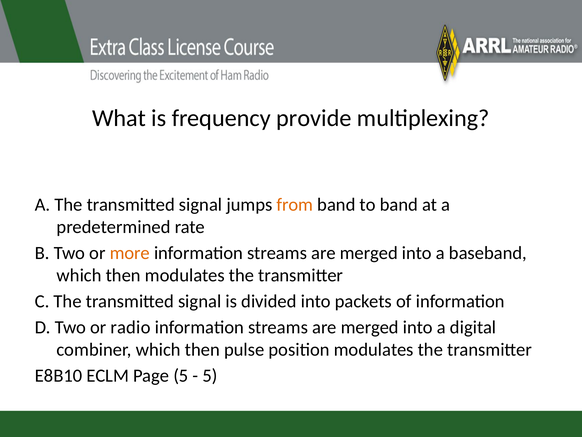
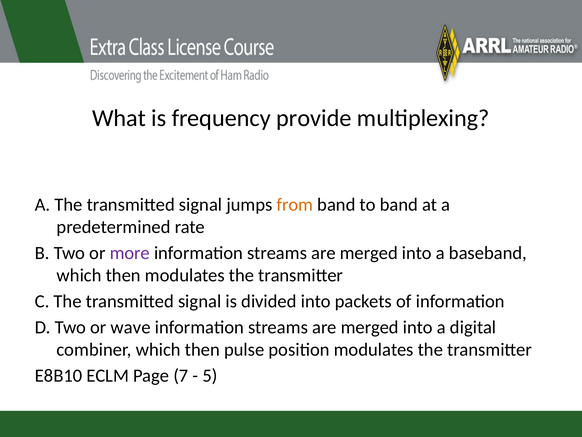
more colour: orange -> purple
radio: radio -> wave
Page 5: 5 -> 7
